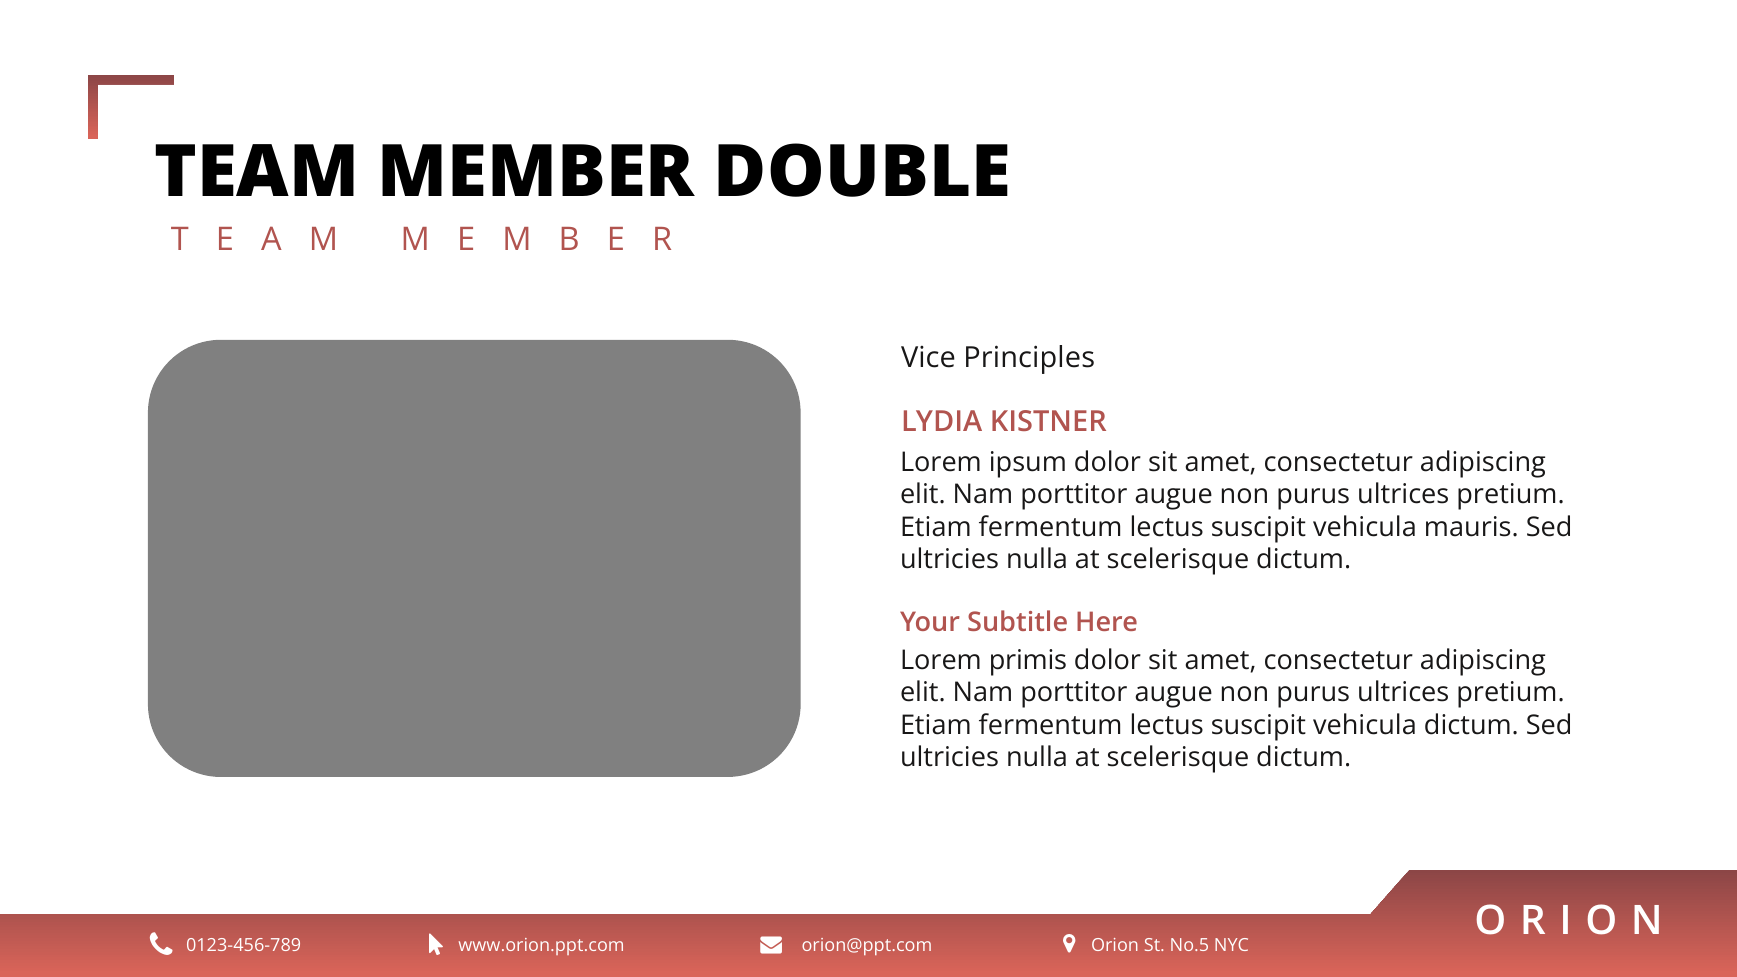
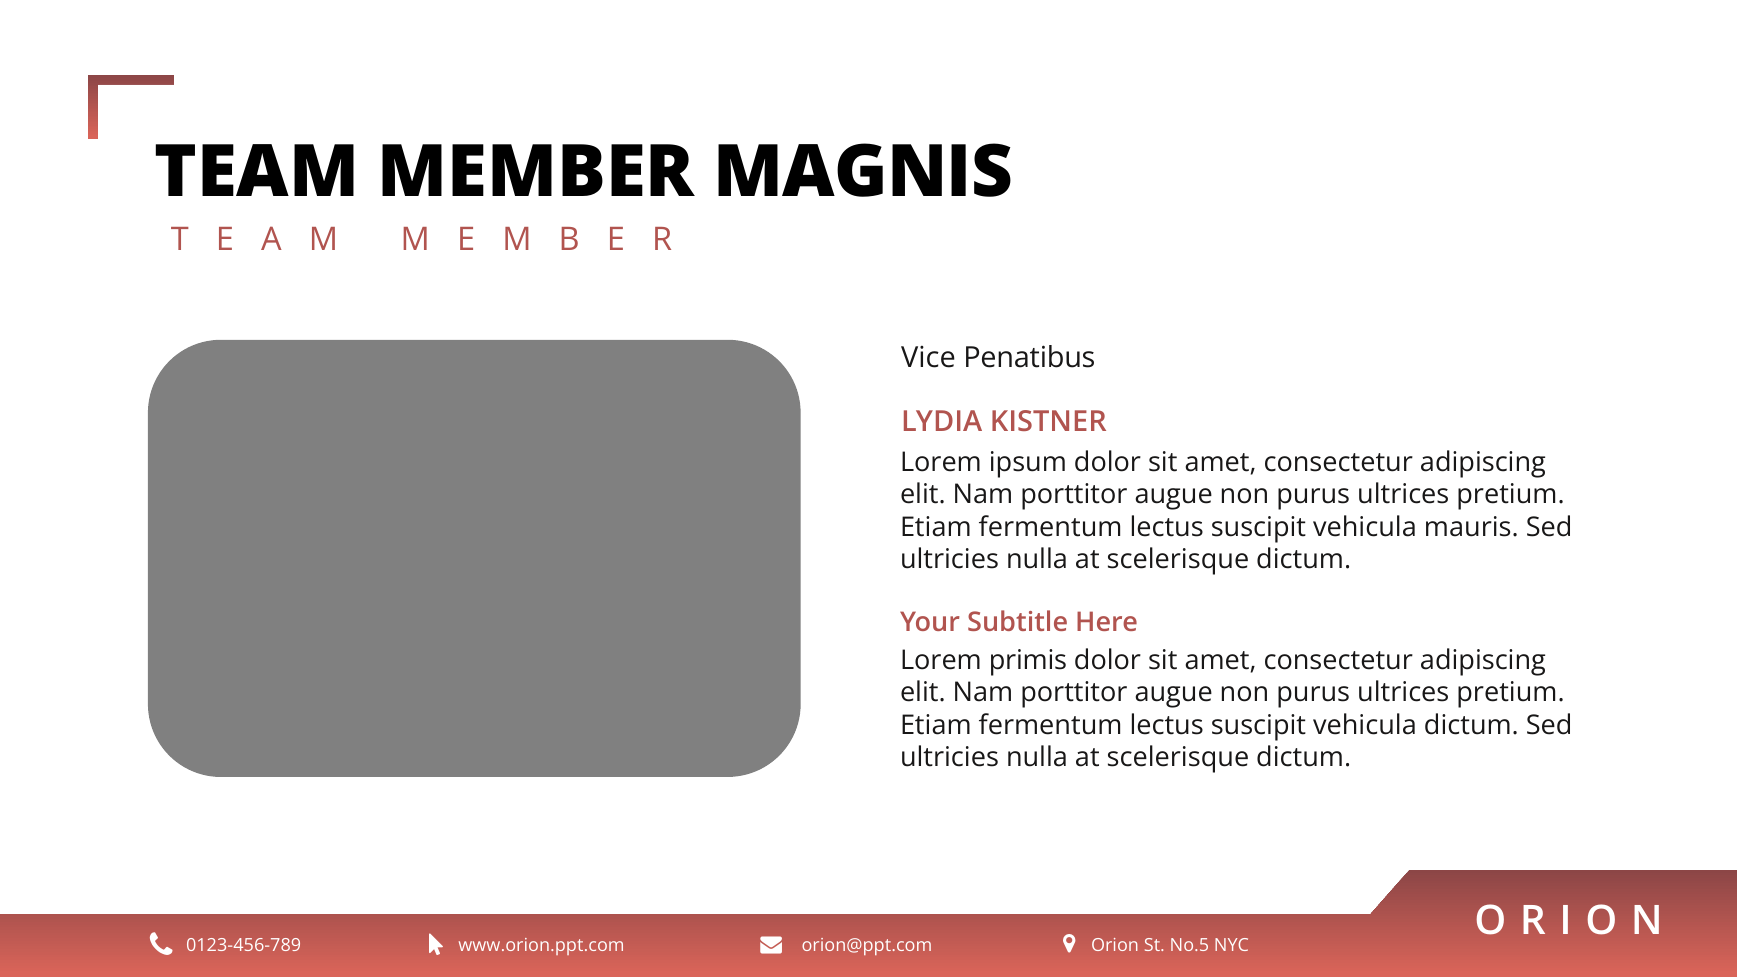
DOUBLE: DOUBLE -> MAGNIS
Principles: Principles -> Penatibus
